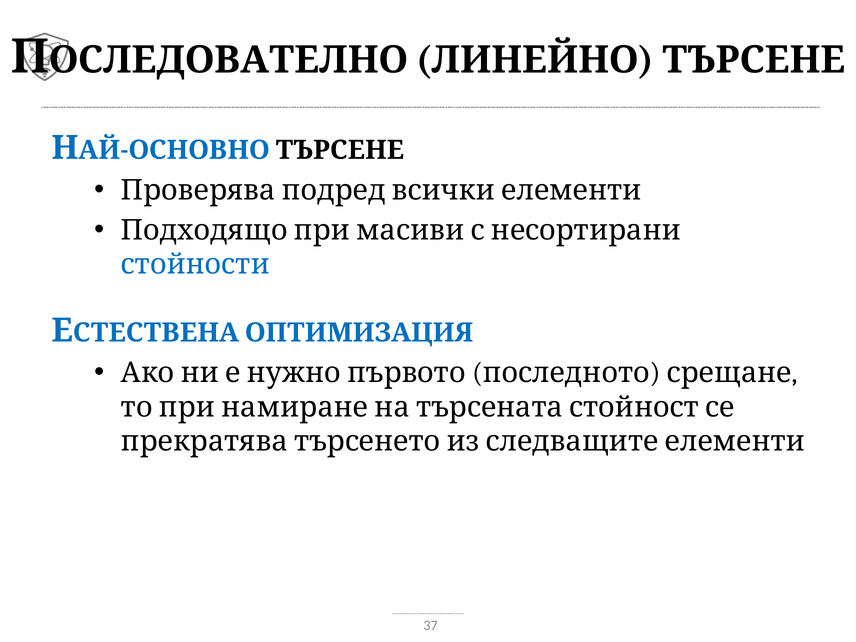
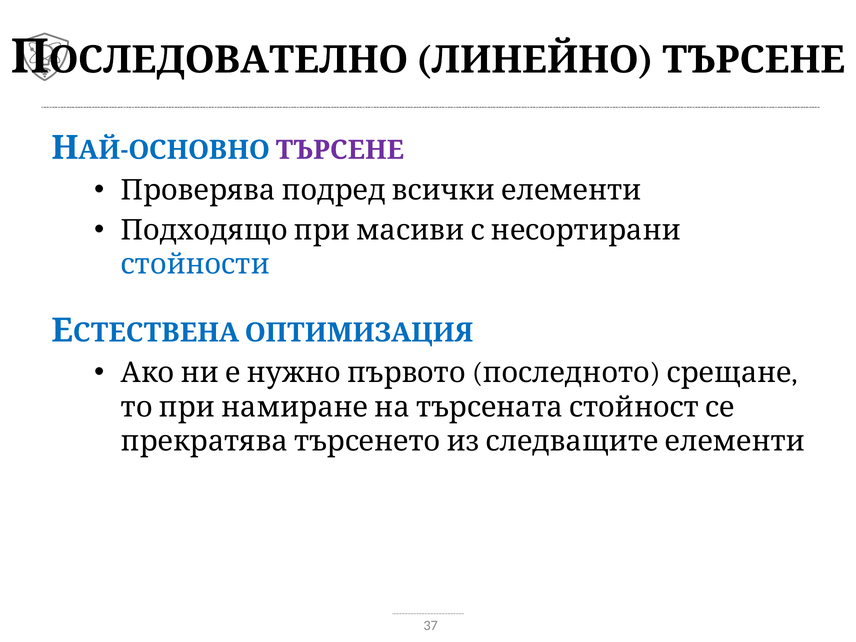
ТЪРСЕНЕ at (340, 150) colour: black -> purple
